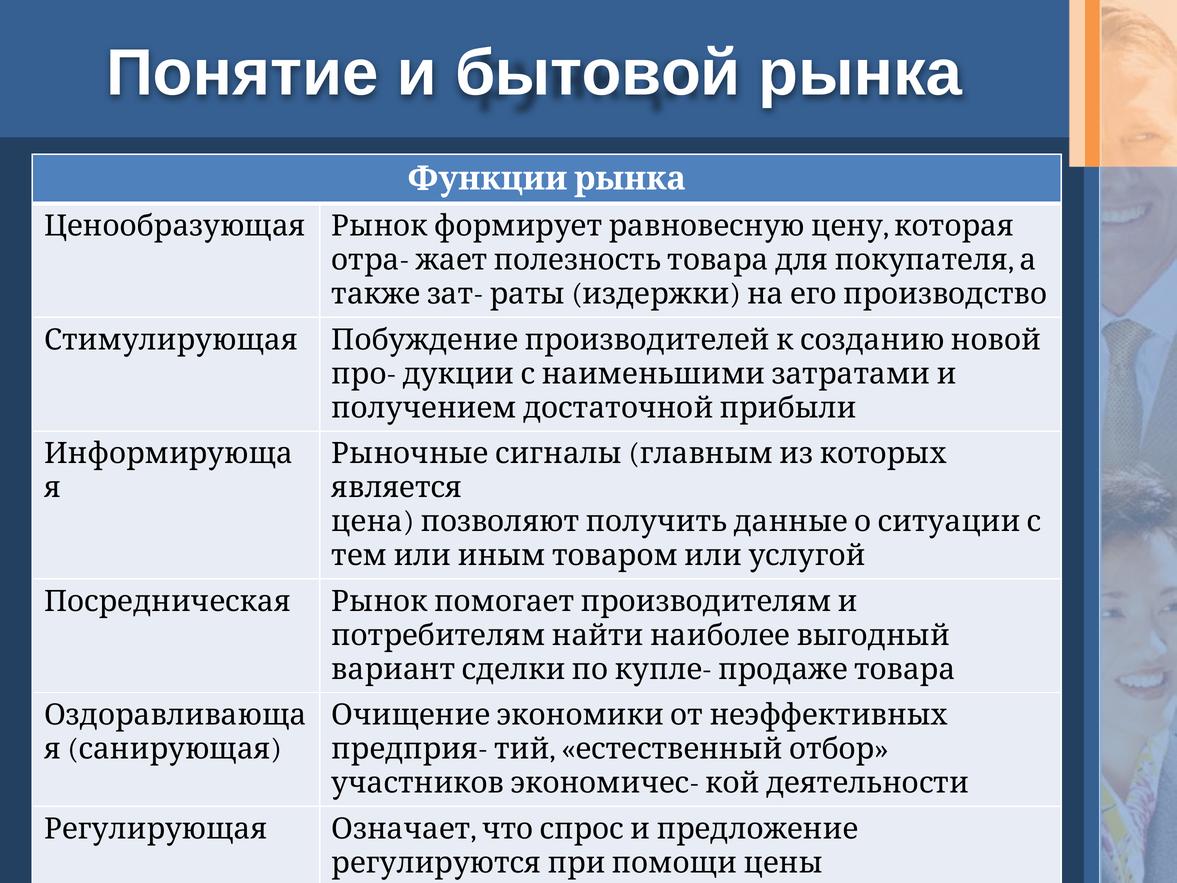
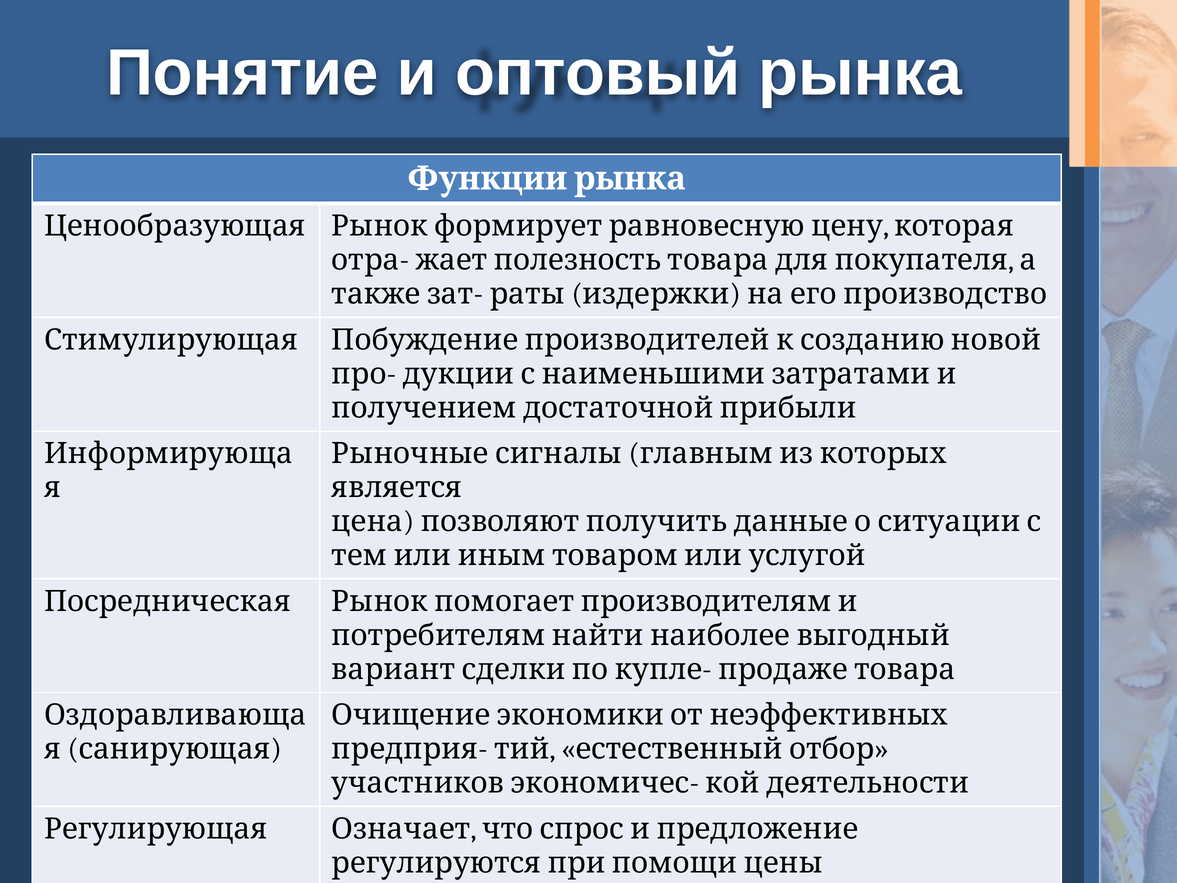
бытовой: бытовой -> оптовый
